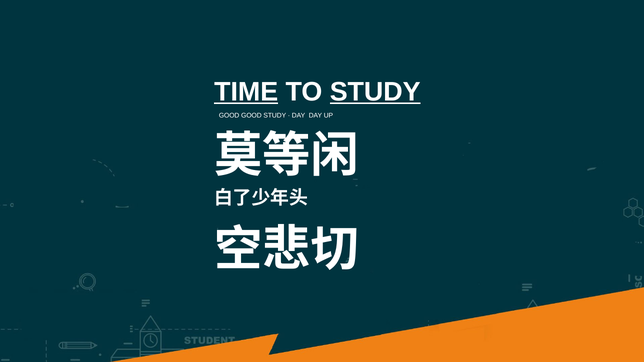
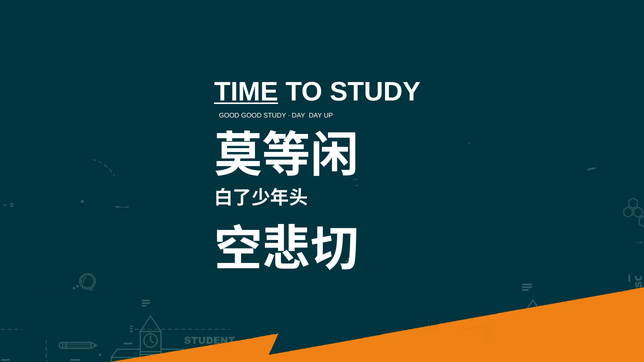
STUDY at (375, 92) underline: present -> none
